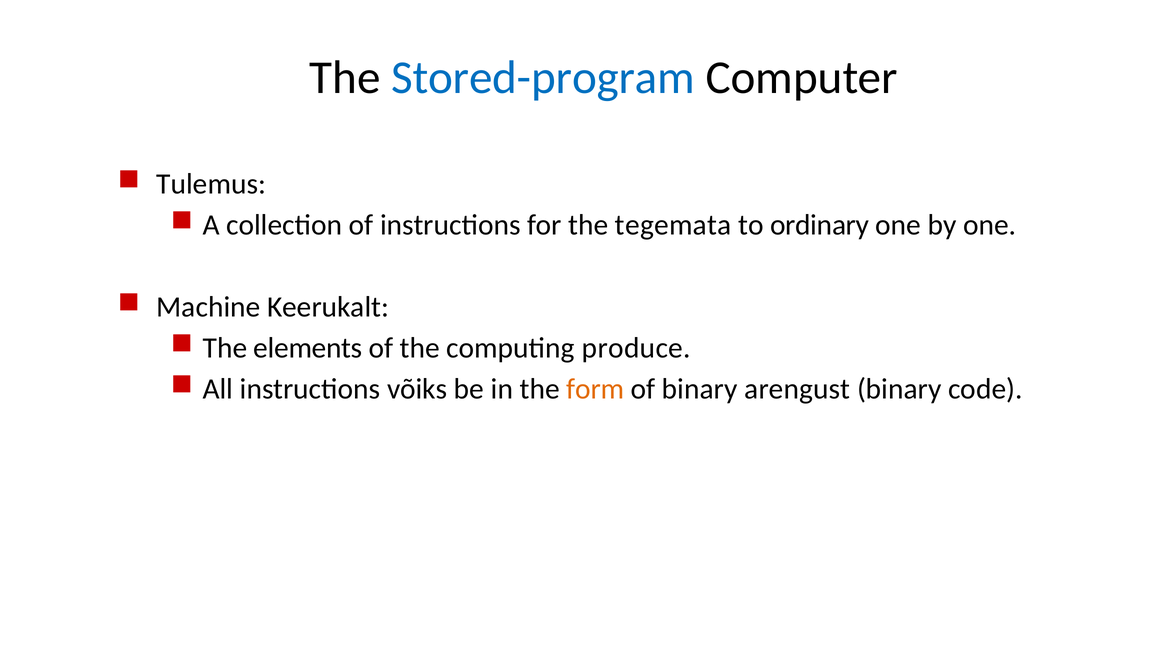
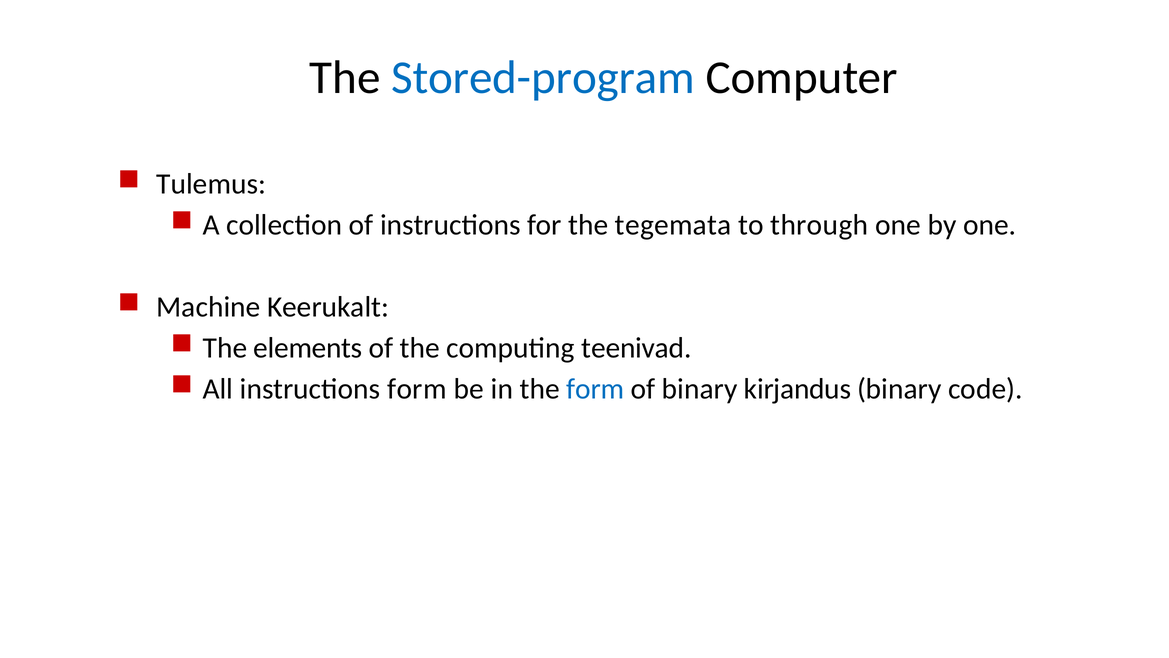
ordinary: ordinary -> through
produce: produce -> teenivad
instructions võiks: võiks -> form
form at (595, 389) colour: orange -> blue
arengust: arengust -> kirjandus
